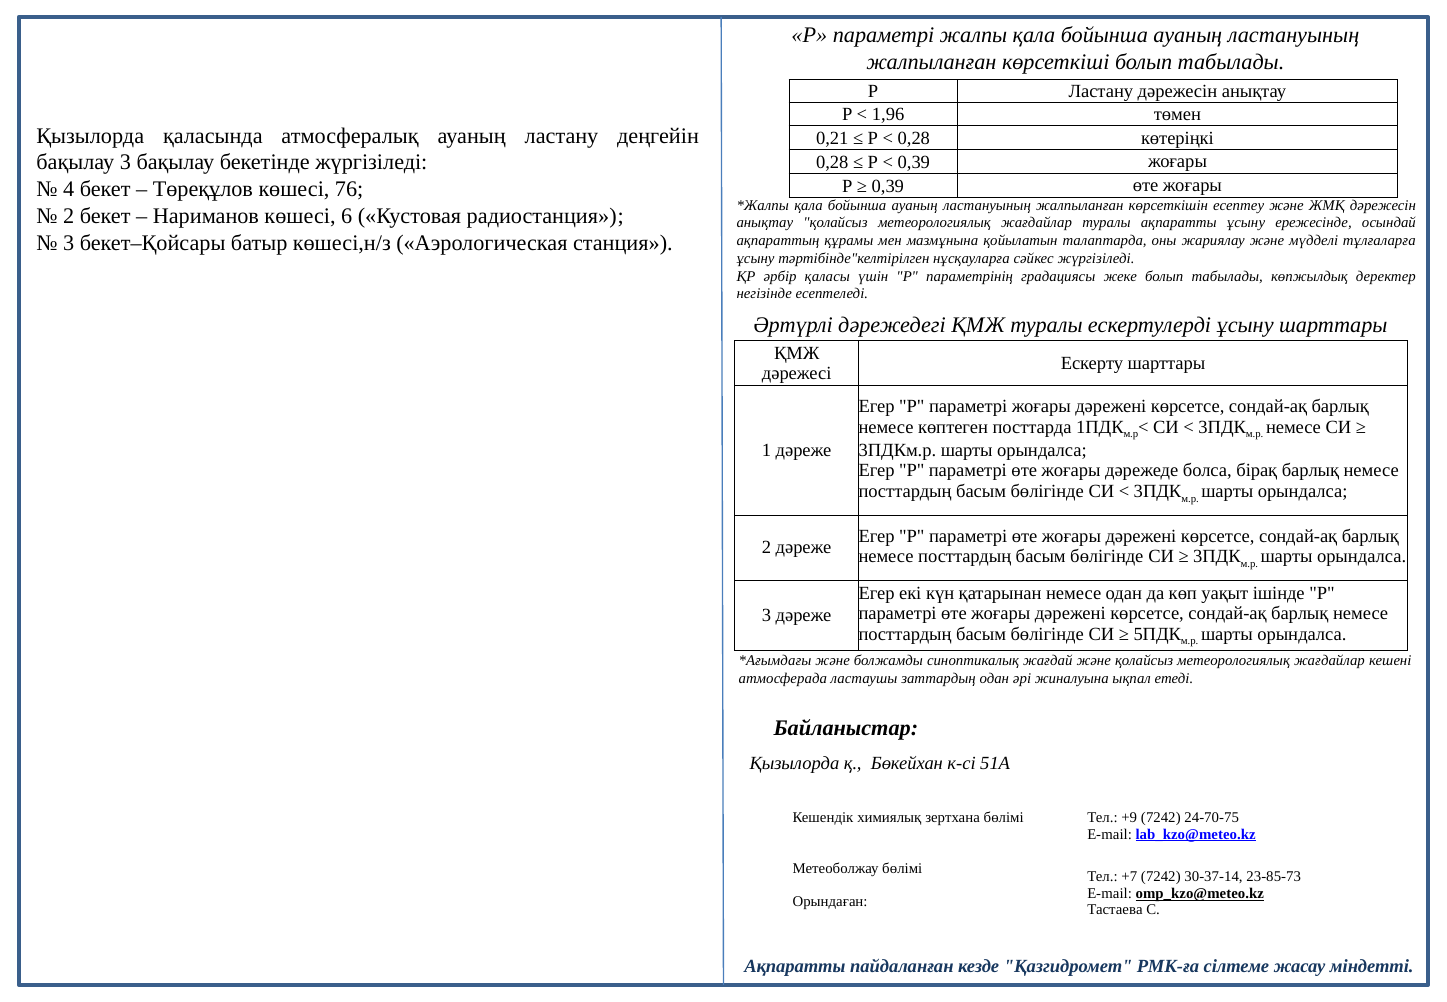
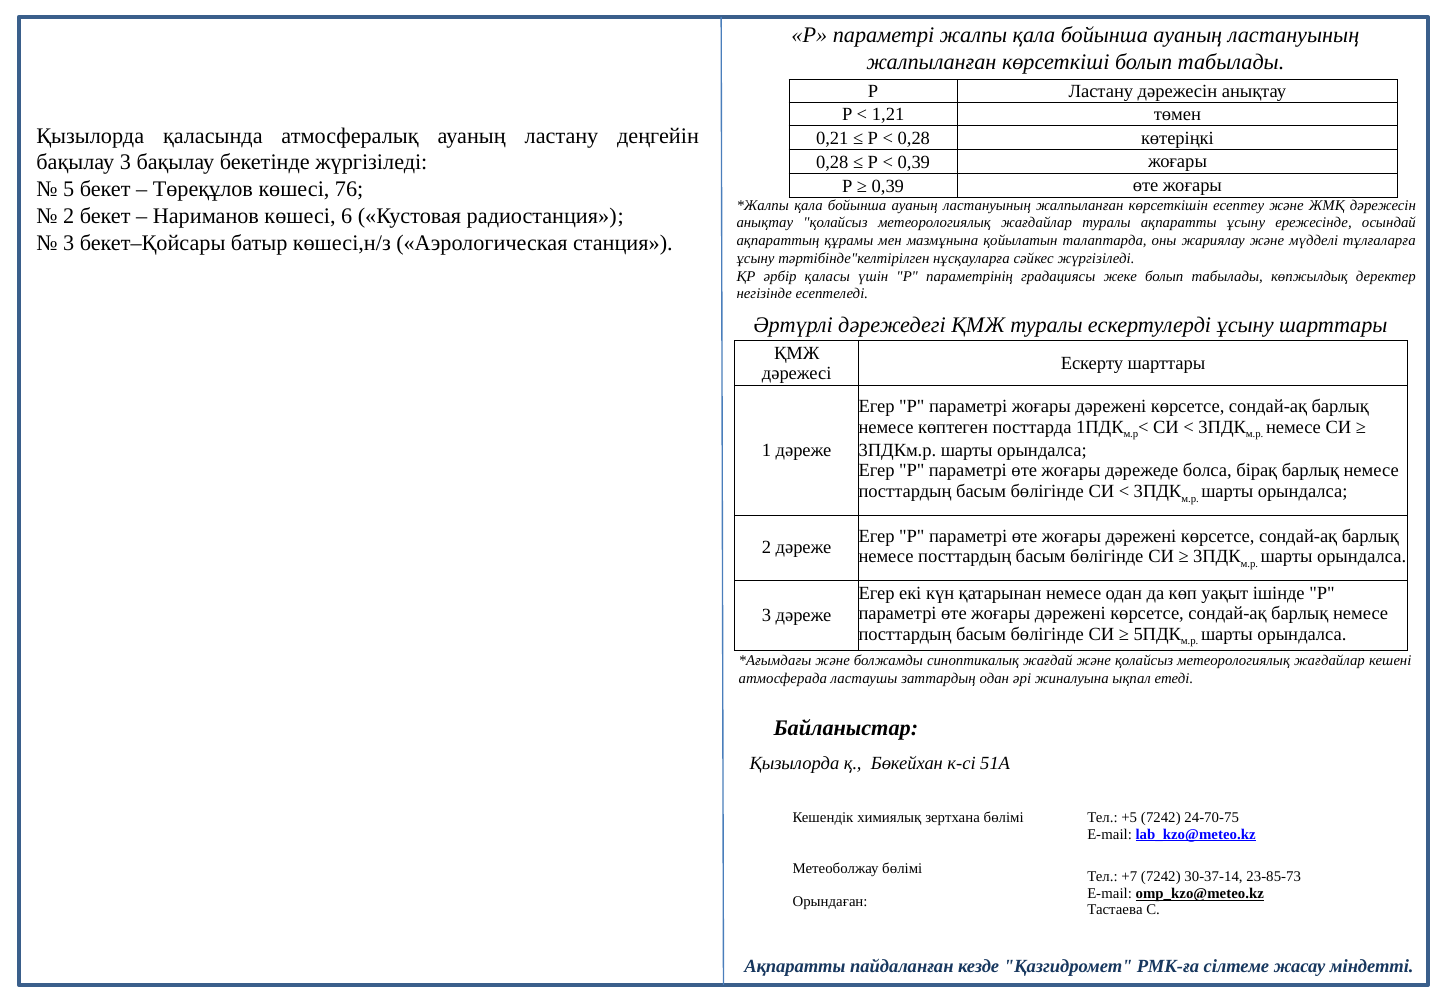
1,96: 1,96 -> 1,21
4: 4 -> 5
+9: +9 -> +5
